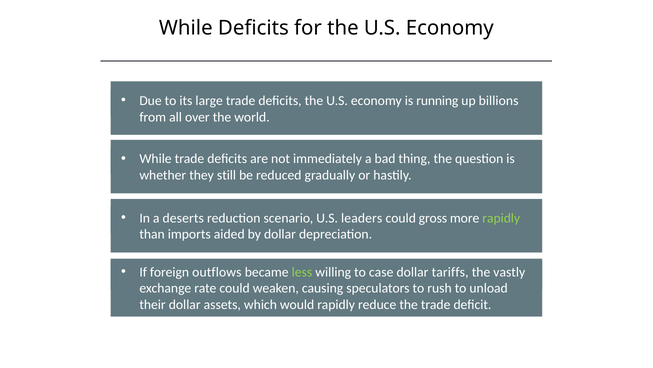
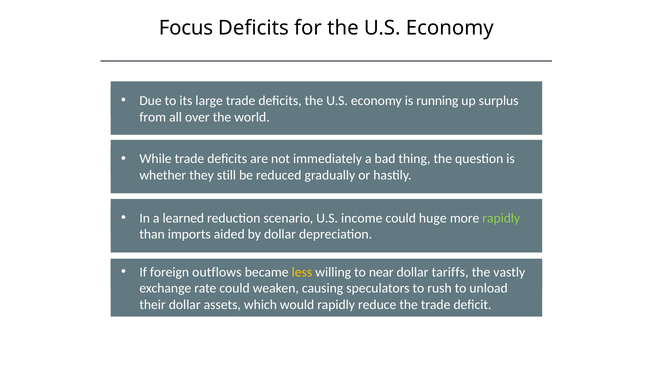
While at (186, 28): While -> Focus
billions: billions -> surplus
deserts: deserts -> learned
leaders: leaders -> income
gross: gross -> huge
less colour: light green -> yellow
case: case -> near
